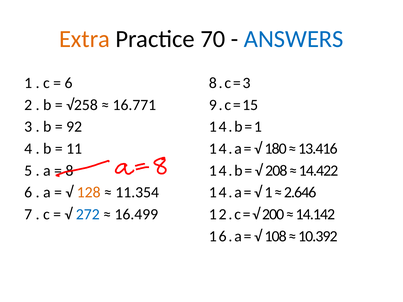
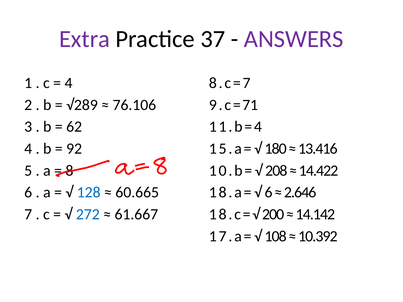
Extra colour: orange -> purple
70: 70 -> 37
ANSWERS colour: blue -> purple
6 at (69, 83): 6 -> 4
3 at (247, 83): 3 -> 7
√258: √258 -> √289
16.771: 16.771 -> 76.106
15: 15 -> 71
92: 92 -> 62
4 at (223, 127): 4 -> 1
1 at (258, 127): 1 -> 4
11: 11 -> 92
4 at (223, 149): 4 -> 5
4 at (223, 171): 4 -> 0
128 colour: orange -> blue
11.354: 11.354 -> 60.665
4 at (223, 193): 4 -> 8
1 at (269, 193): 1 -> 6
16.499: 16.499 -> 61.667
2 at (223, 214): 2 -> 8
1 6: 6 -> 7
